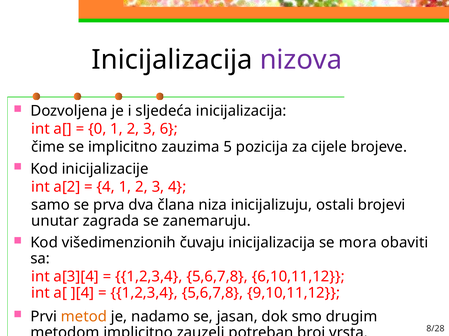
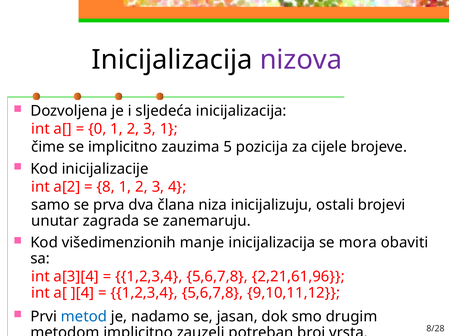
3 6: 6 -> 1
4 at (106, 187): 4 -> 8
čuvaju: čuvaju -> manje
6,10,11,12: 6,10,11,12 -> 2,21,61,96
metod colour: orange -> blue
